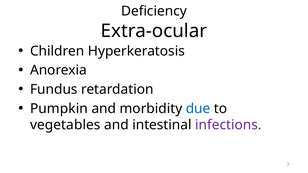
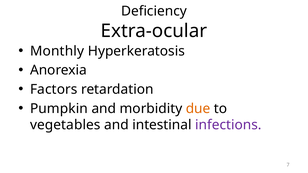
Children: Children -> Monthly
Fundus: Fundus -> Factors
due colour: blue -> orange
